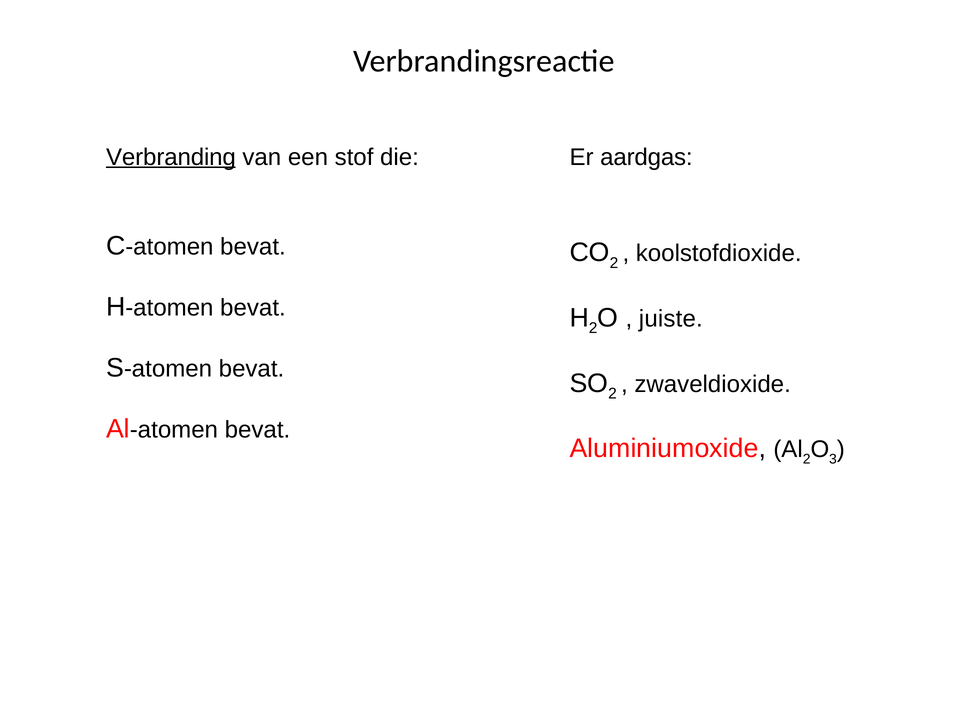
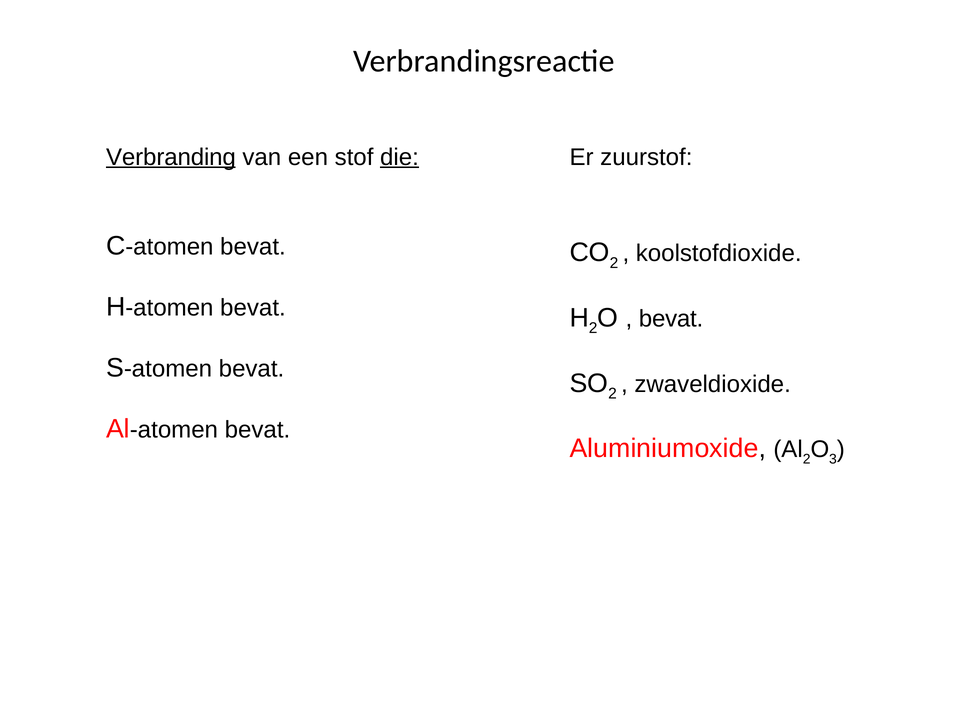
die underline: none -> present
aardgas: aardgas -> zuurstof
juiste at (671, 319): juiste -> bevat
